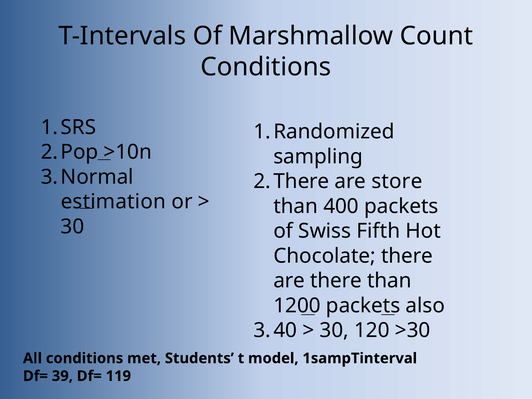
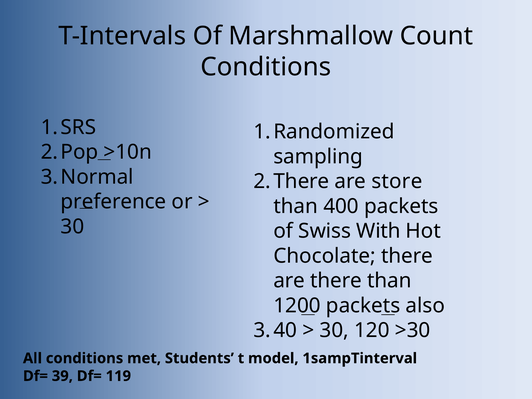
estimation: estimation -> preference
Fifth: Fifth -> With
